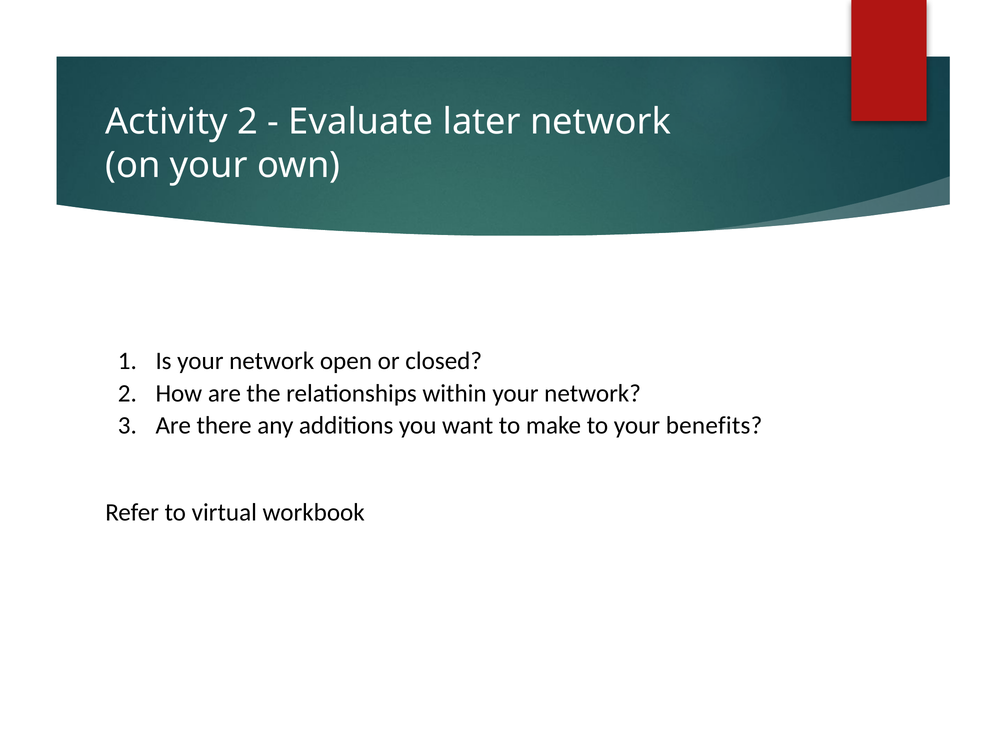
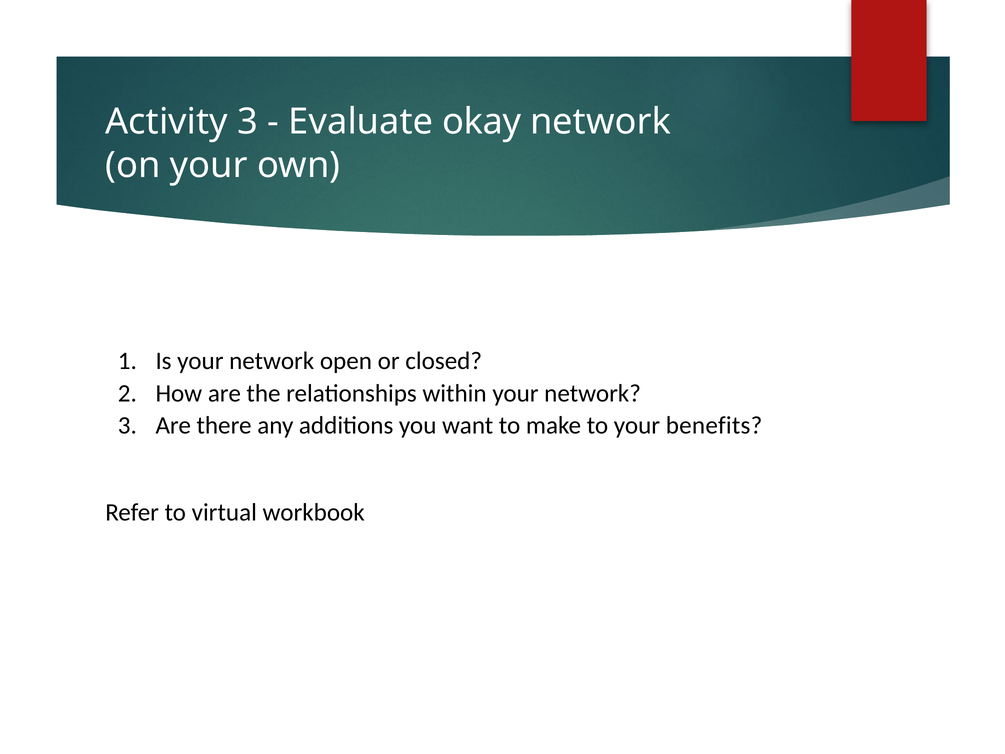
Activity 2: 2 -> 3
later: later -> okay
